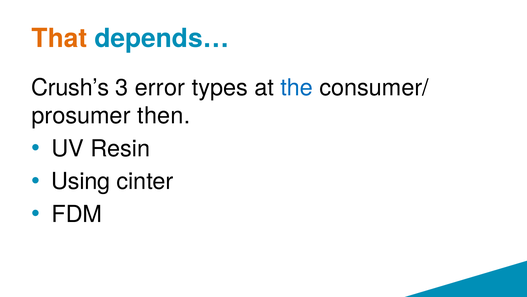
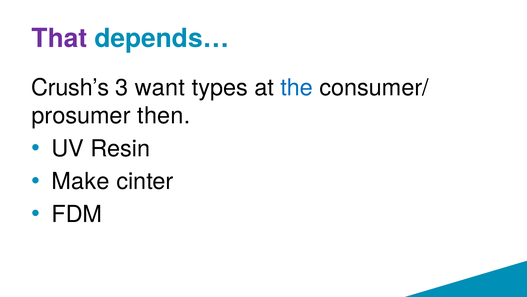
That colour: orange -> purple
error: error -> want
Using: Using -> Make
